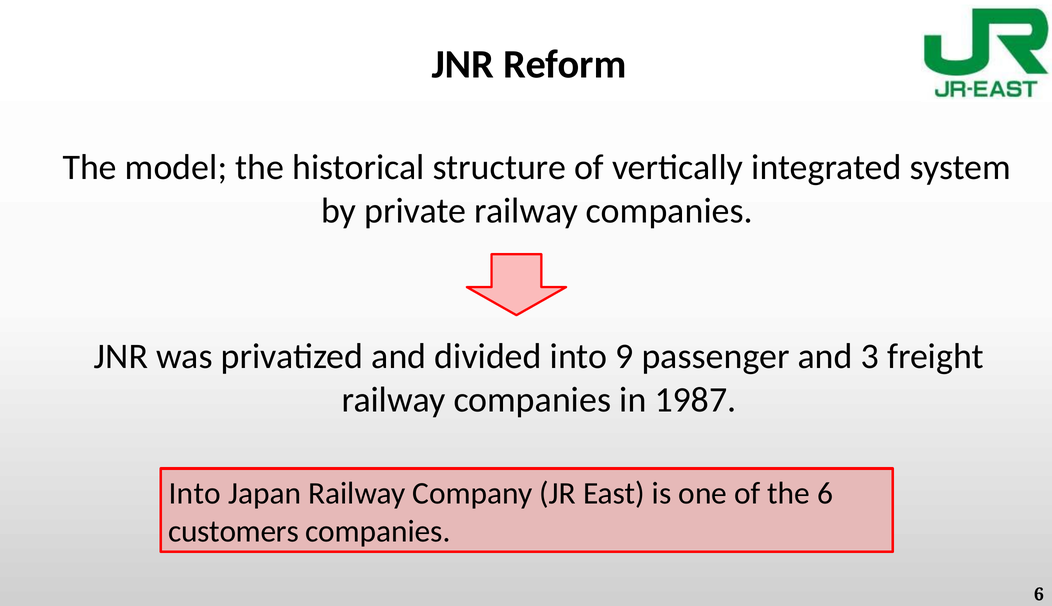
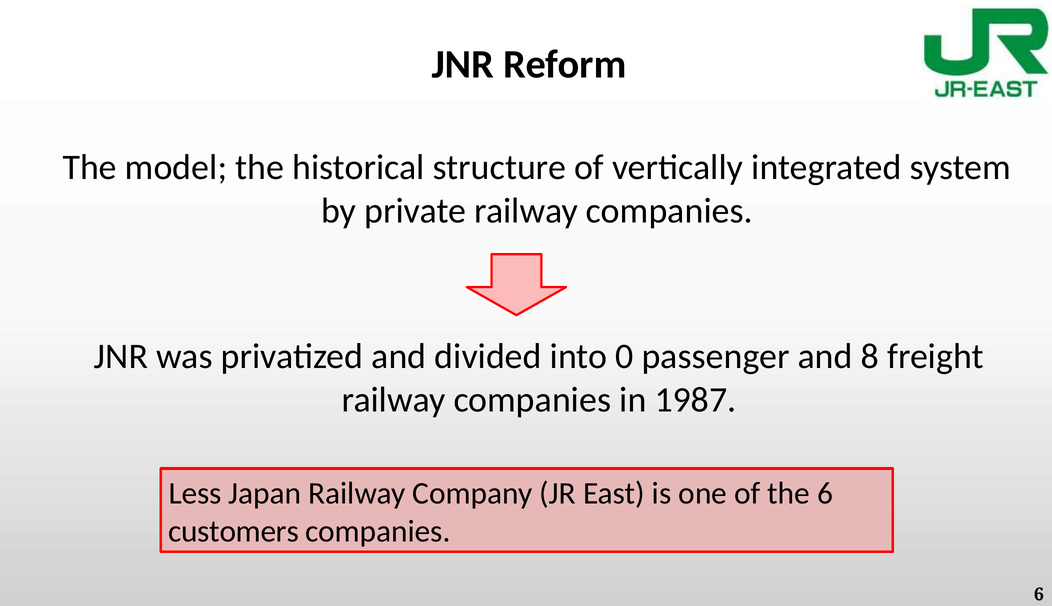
9: 9 -> 0
3: 3 -> 8
Into at (195, 494): Into -> Less
